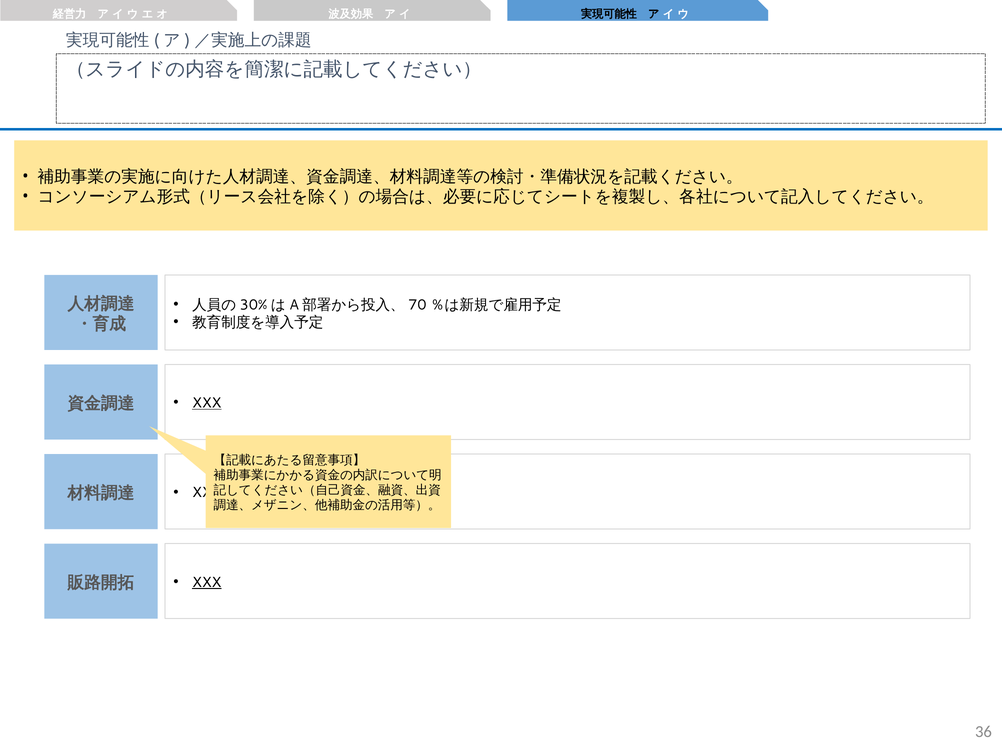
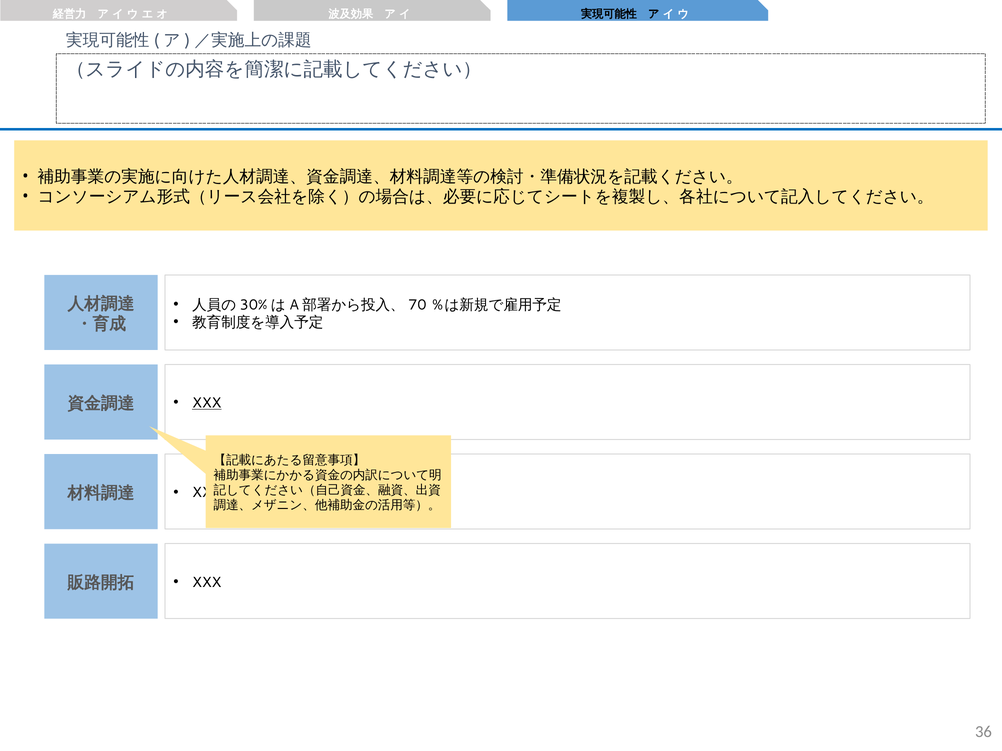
XXX at (207, 583) underline: present -> none
